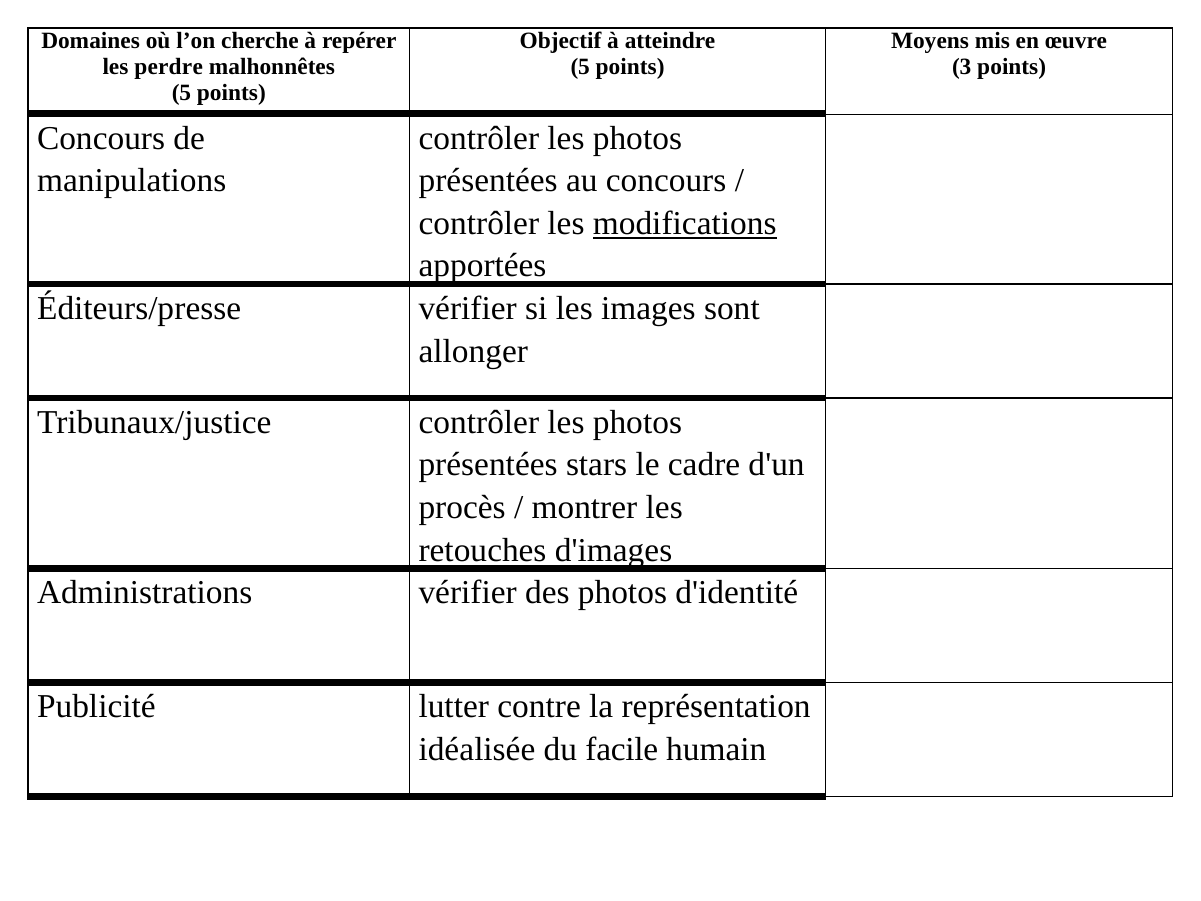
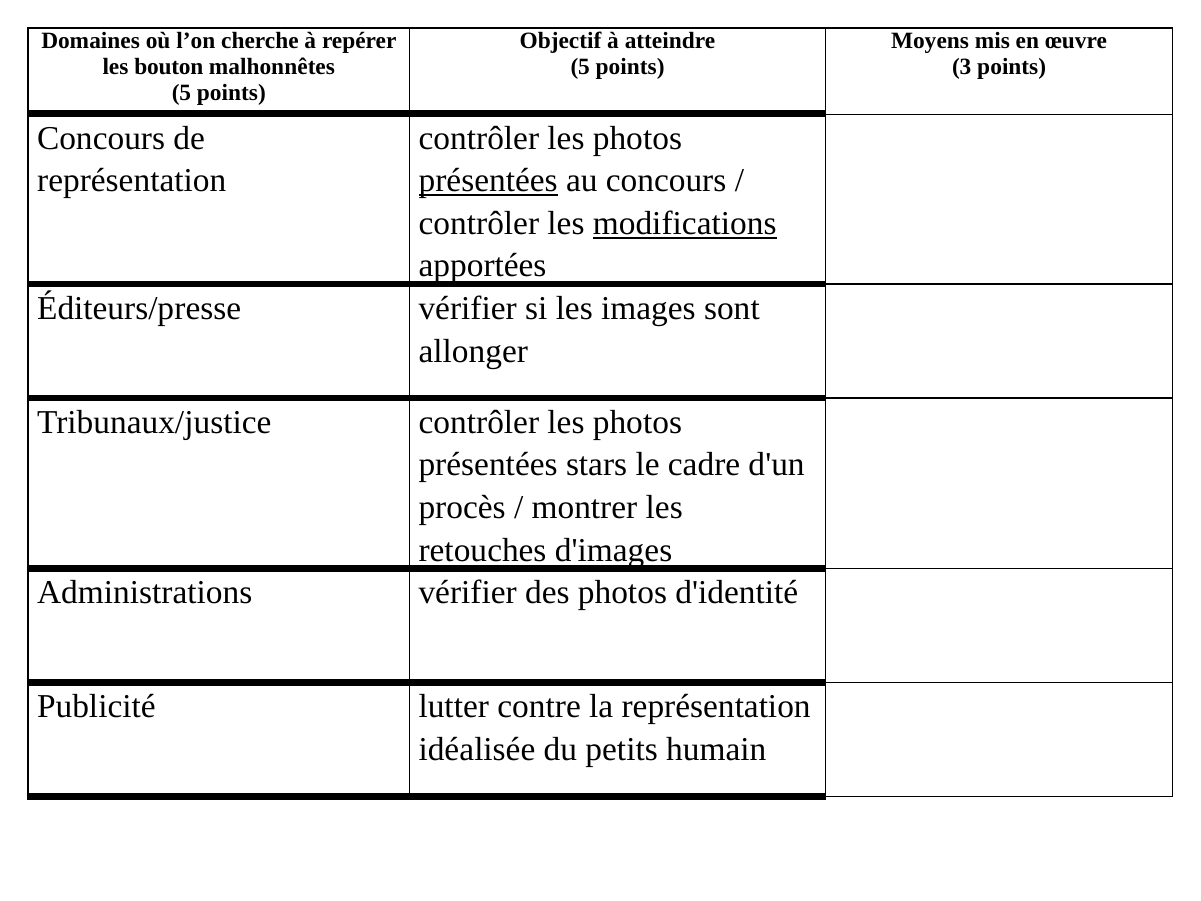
perdre: perdre -> bouton
manipulations at (132, 181): manipulations -> représentation
présentées at (488, 181) underline: none -> present
facile: facile -> petits
